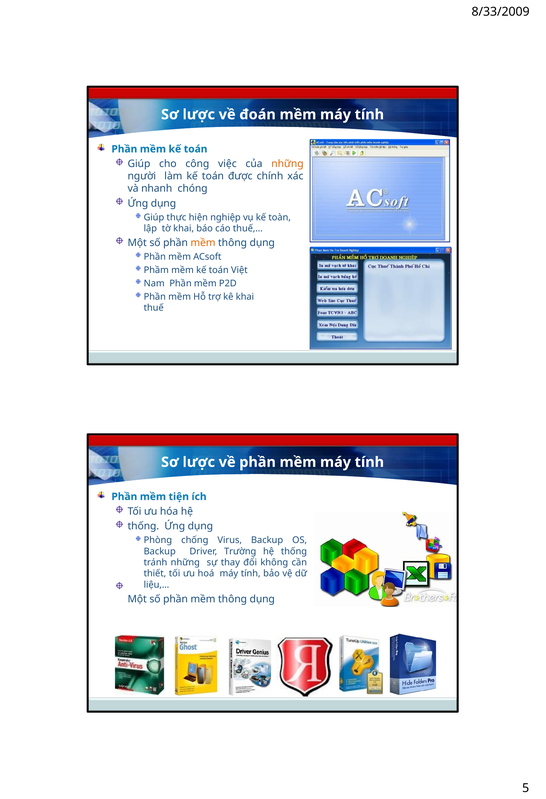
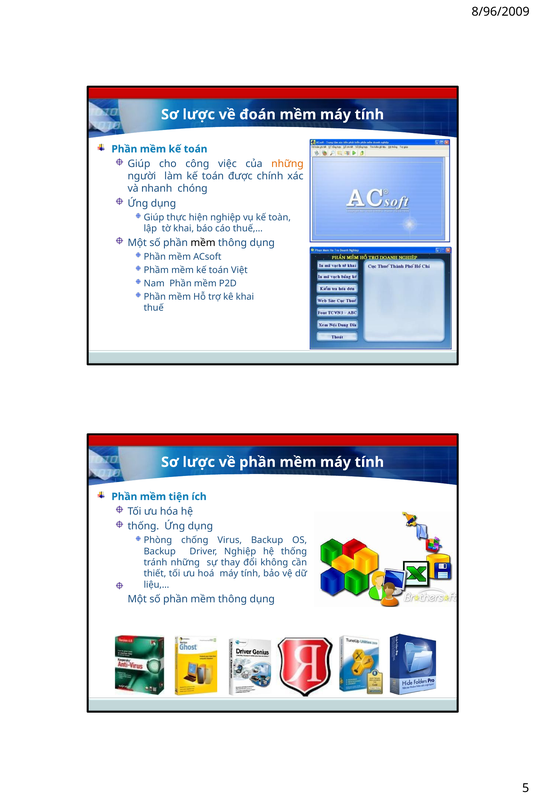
8/33/2009: 8/33/2009 -> 8/96/2009
mềm at (203, 243) colour: orange -> black
Driver Trường: Trường -> Nghiệp
